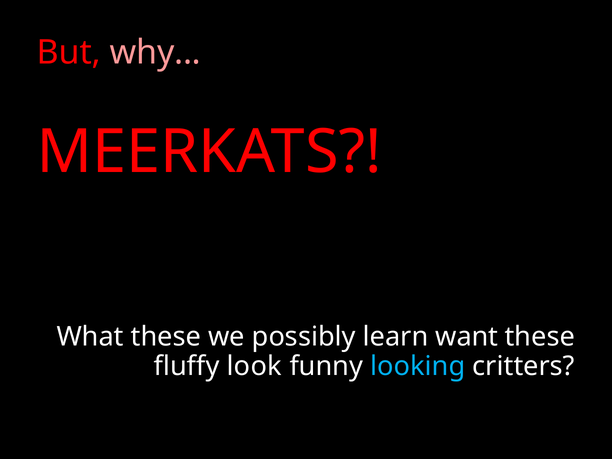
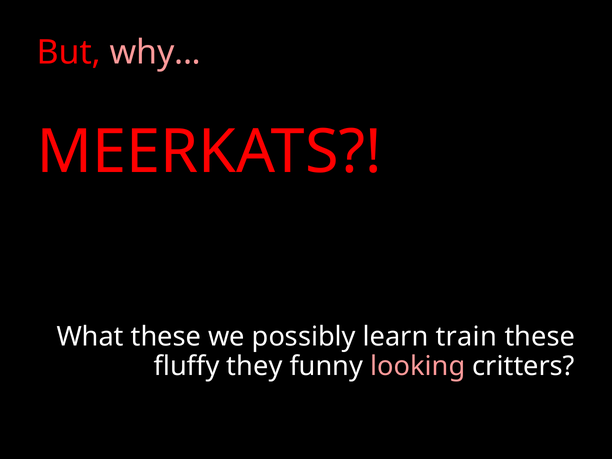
want: want -> train
look: look -> they
looking colour: light blue -> pink
